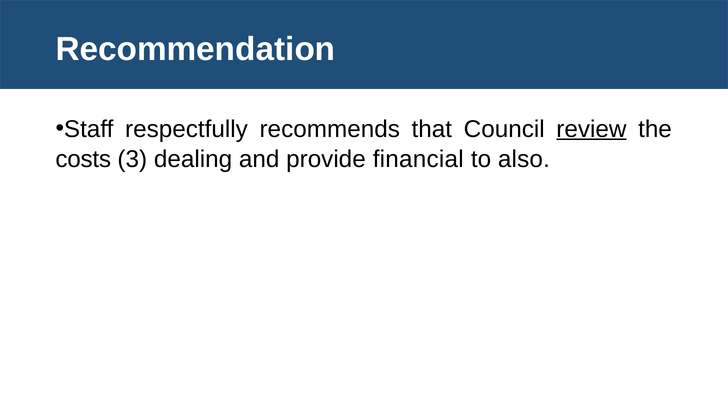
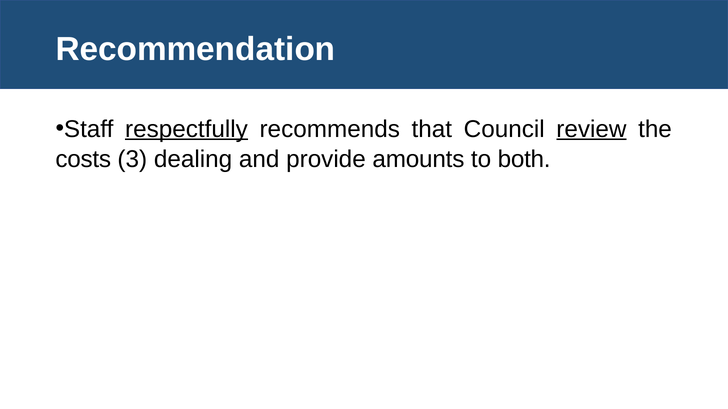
respectfully underline: none -> present
financial: financial -> amounts
also: also -> both
